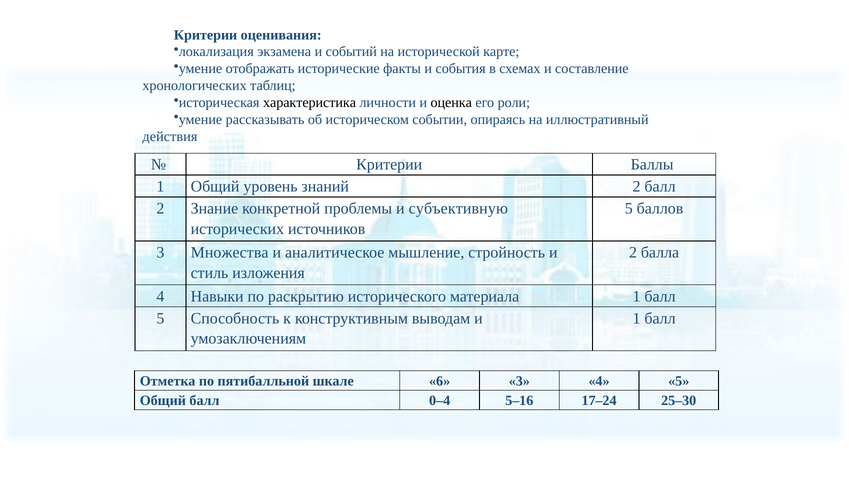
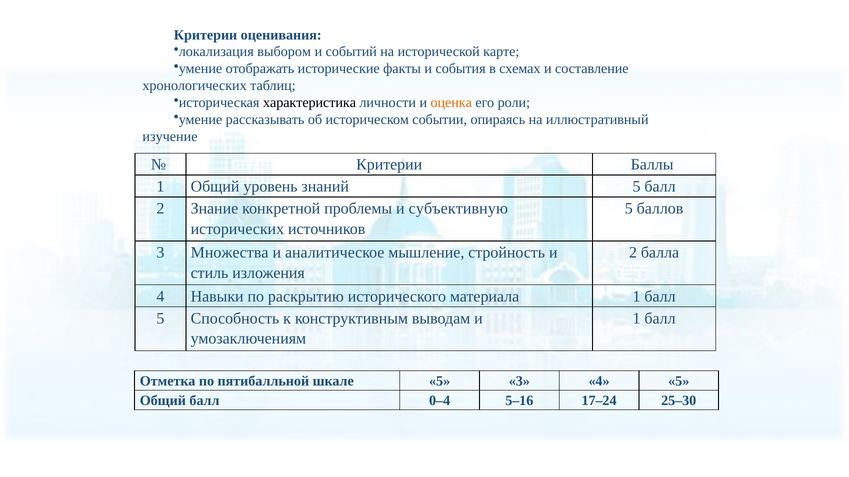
экзамена: экзамена -> выбором
оценка colour: black -> orange
действия: действия -> изучение
знаний 2: 2 -> 5
шкале 6: 6 -> 5
